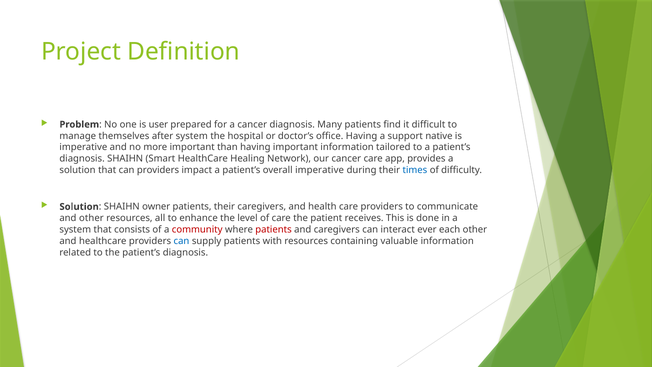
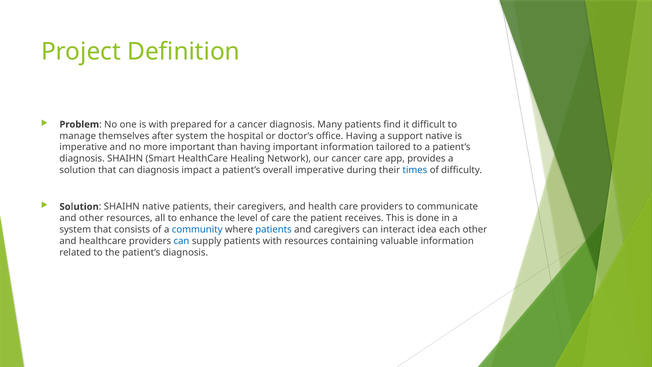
is user: user -> with
can providers: providers -> diagnosis
SHAIHN owner: owner -> native
community colour: red -> blue
patients at (274, 229) colour: red -> blue
ever: ever -> idea
